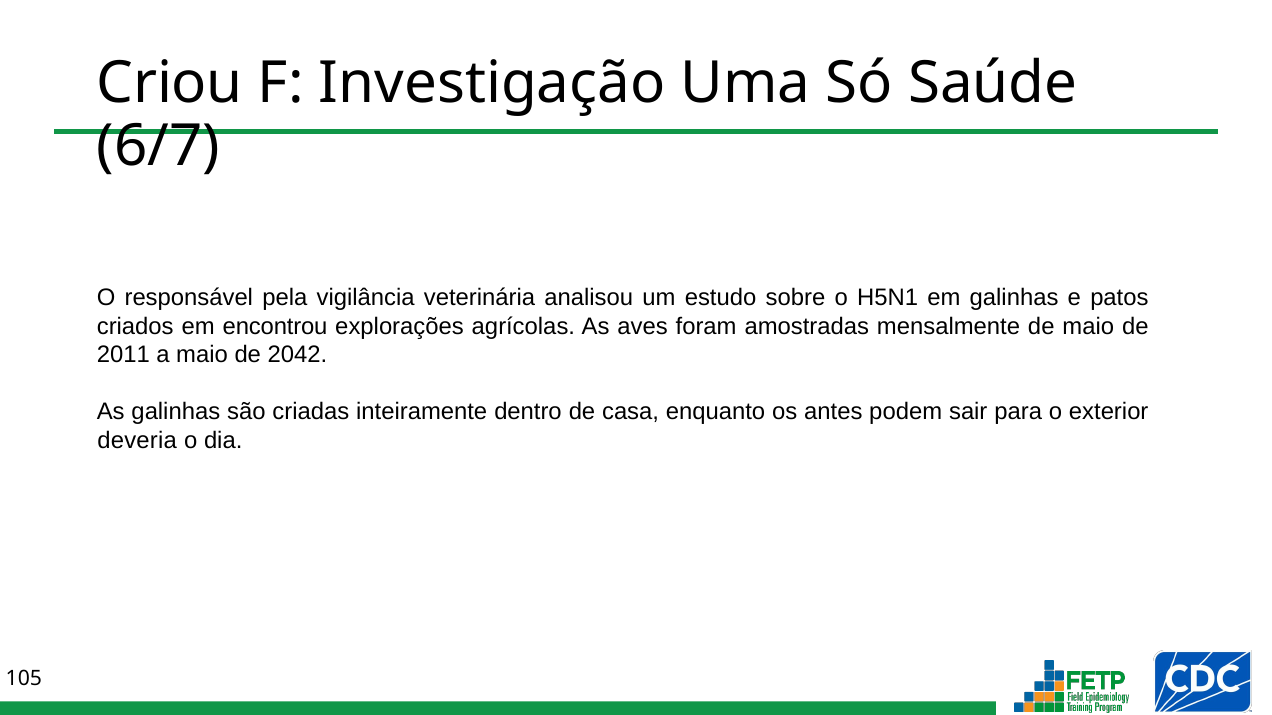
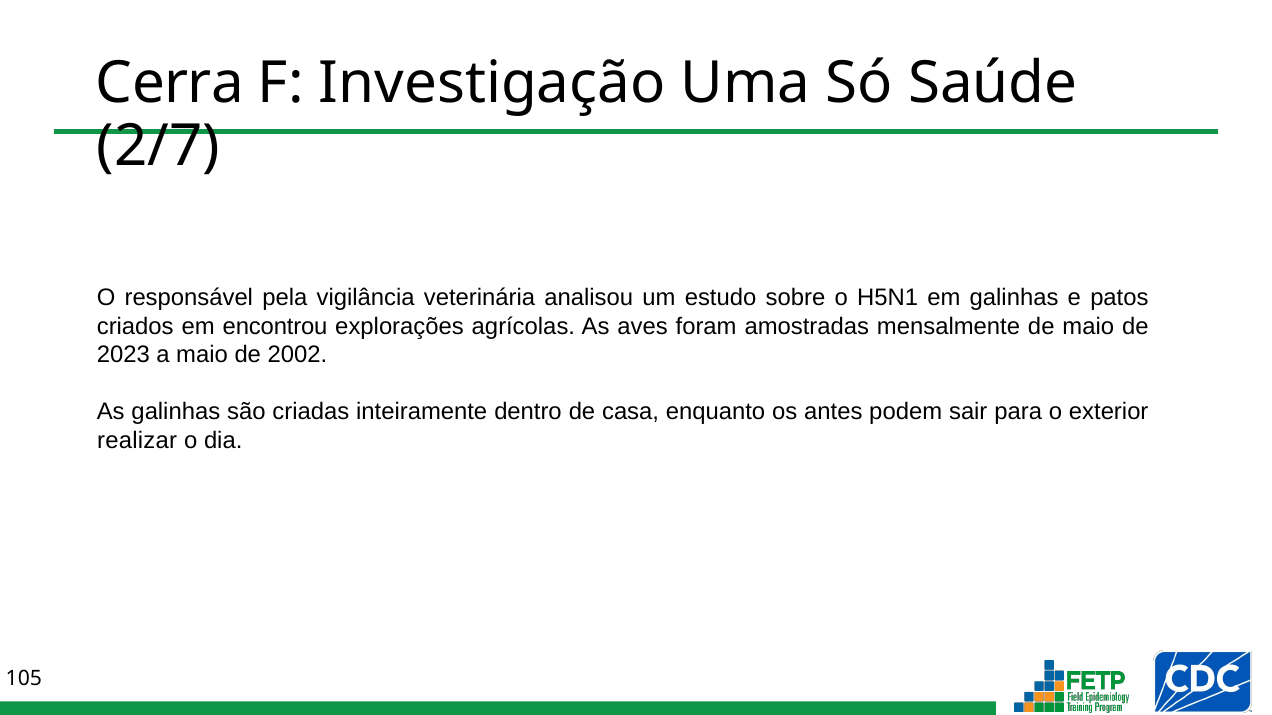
Criou: Criou -> Cerra
6/7: 6/7 -> 2/7
2011: 2011 -> 2023
2042: 2042 -> 2002
deveria: deveria -> realizar
